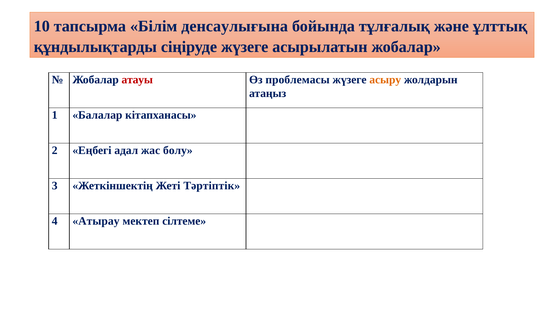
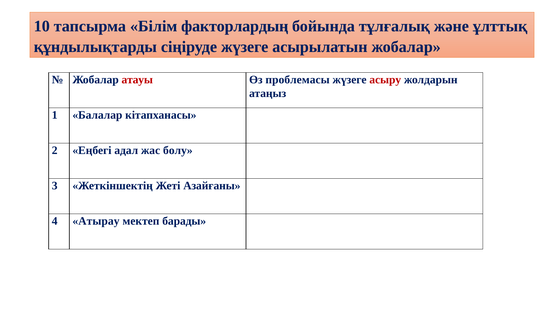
денсаулығына: денсаулығына -> факторлардың
асыру colour: orange -> red
Тәртіптік: Тәртіптік -> Азайғаны
сілтеме: сілтеме -> барады
